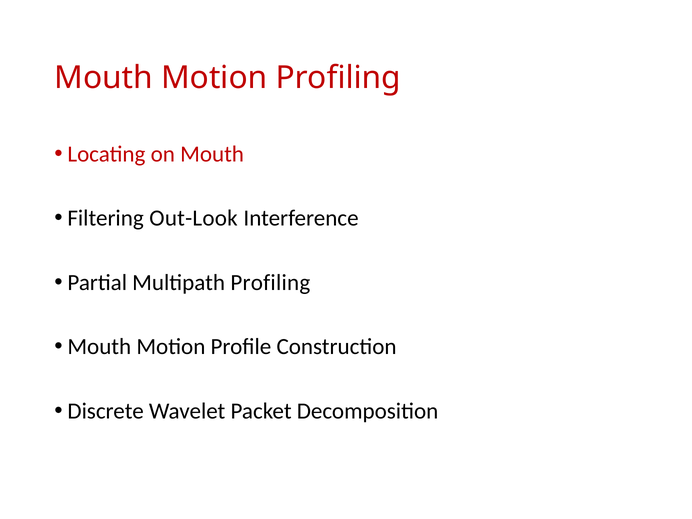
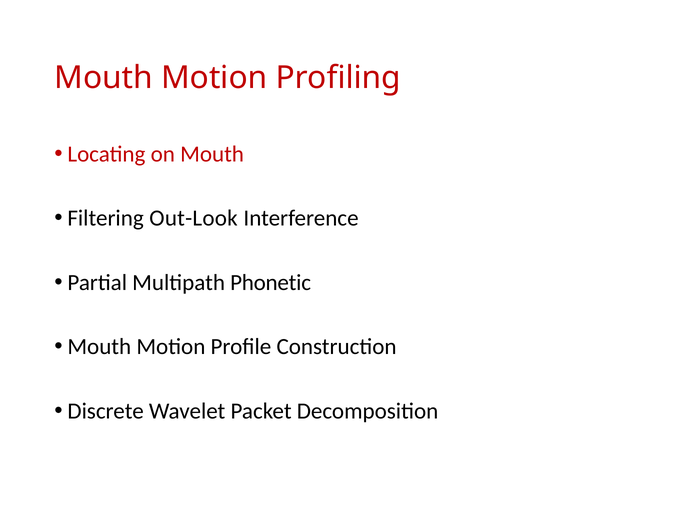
Multipath Profiling: Profiling -> Phonetic
